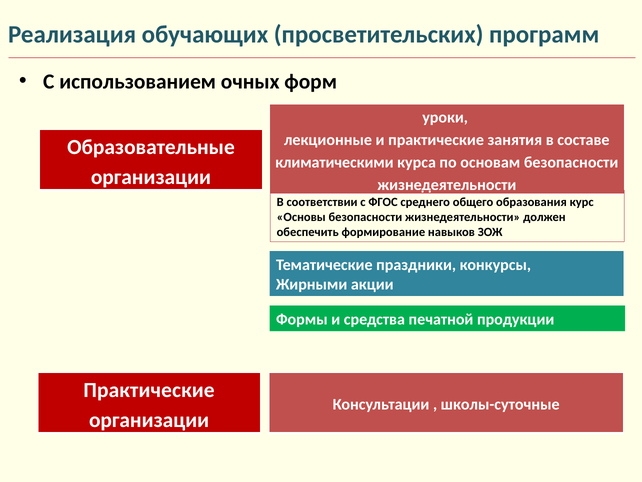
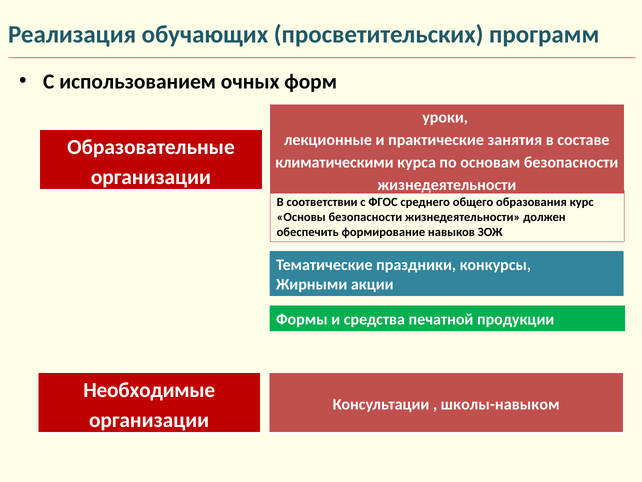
Практические at (149, 390): Практические -> Необходимые
школы-суточные: школы-суточные -> школы-навыком
